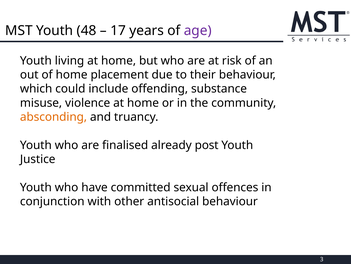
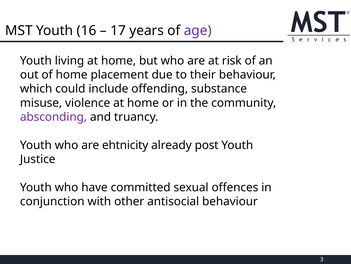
48: 48 -> 16
absconding colour: orange -> purple
finalised: finalised -> ehtnicity
